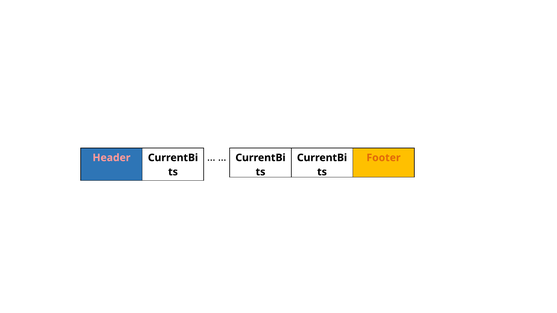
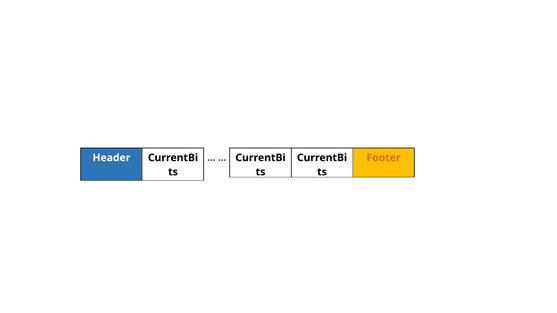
Header colour: pink -> white
